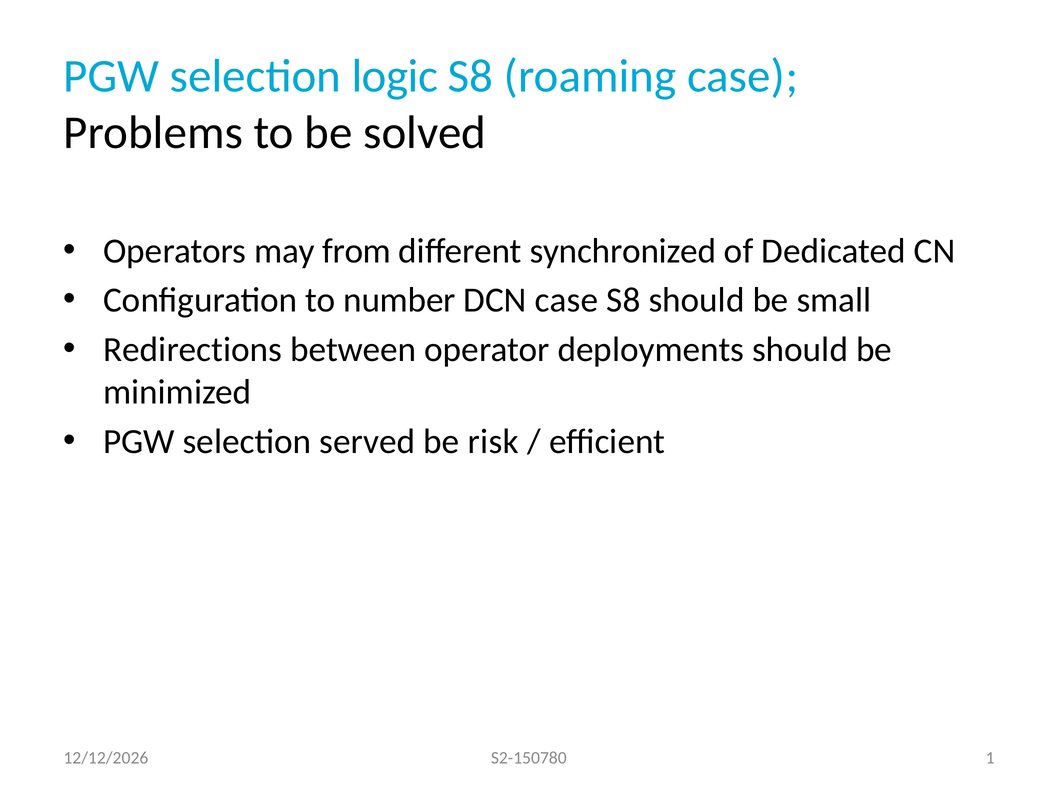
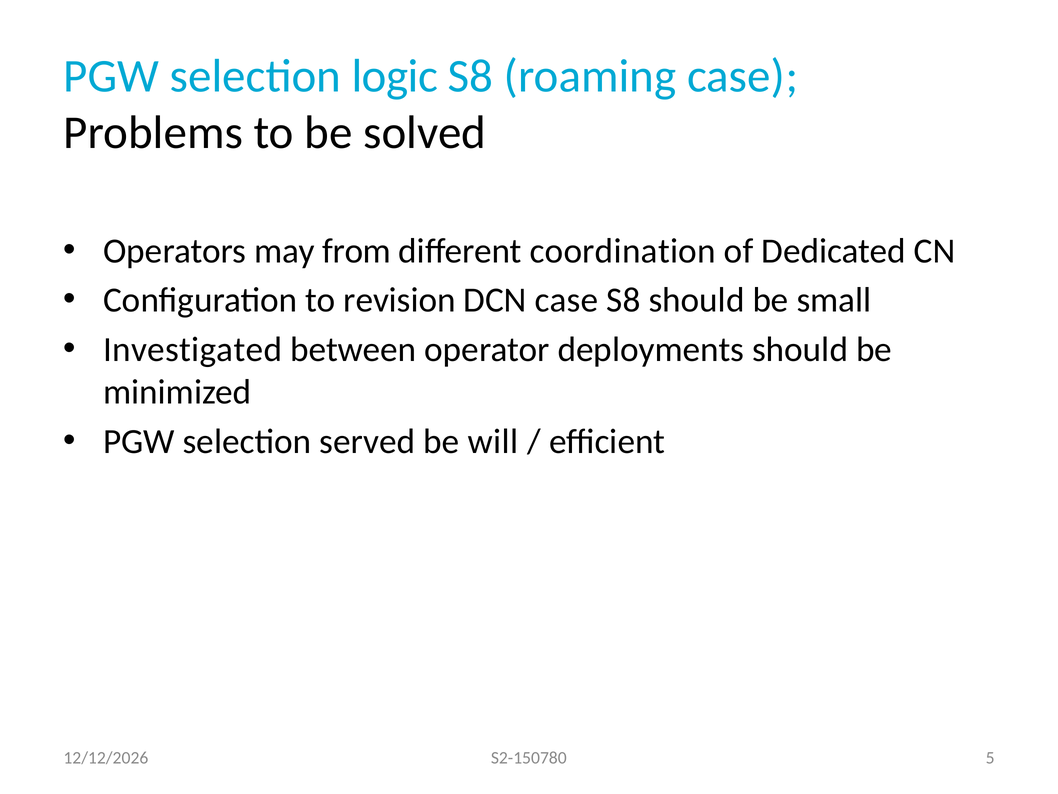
synchronized: synchronized -> coordination
number: number -> revision
Redirections: Redirections -> Investigated
risk: risk -> will
1: 1 -> 5
